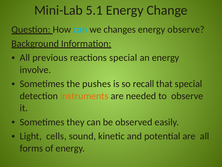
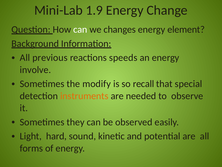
5.1: 5.1 -> 1.9
can at (80, 29) colour: light blue -> white
energy observe: observe -> element
reactions special: special -> speeds
pushes: pushes -> modify
cells: cells -> hard
